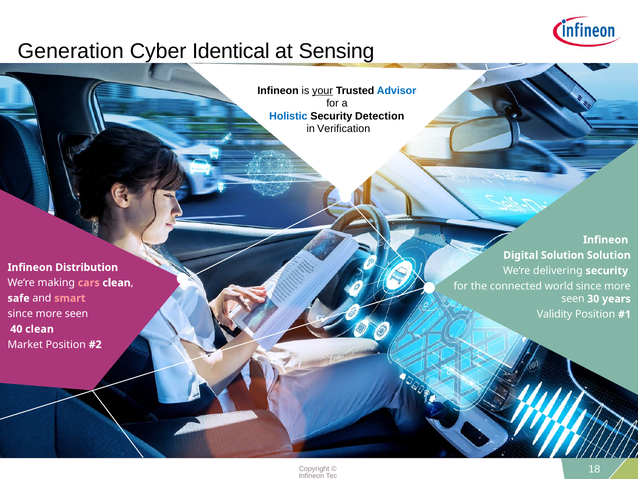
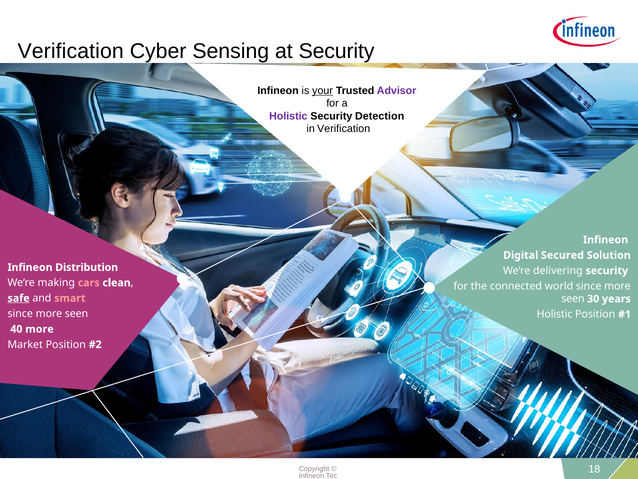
Generation at (71, 51): Generation -> Verification
Identical: Identical -> Sensing
at Sensing: Sensing -> Security
Advisor colour: blue -> purple
Holistic at (288, 116) colour: blue -> purple
Digital Solution: Solution -> Secured
safe underline: none -> present
Validity at (555, 314): Validity -> Holistic
40 clean: clean -> more
